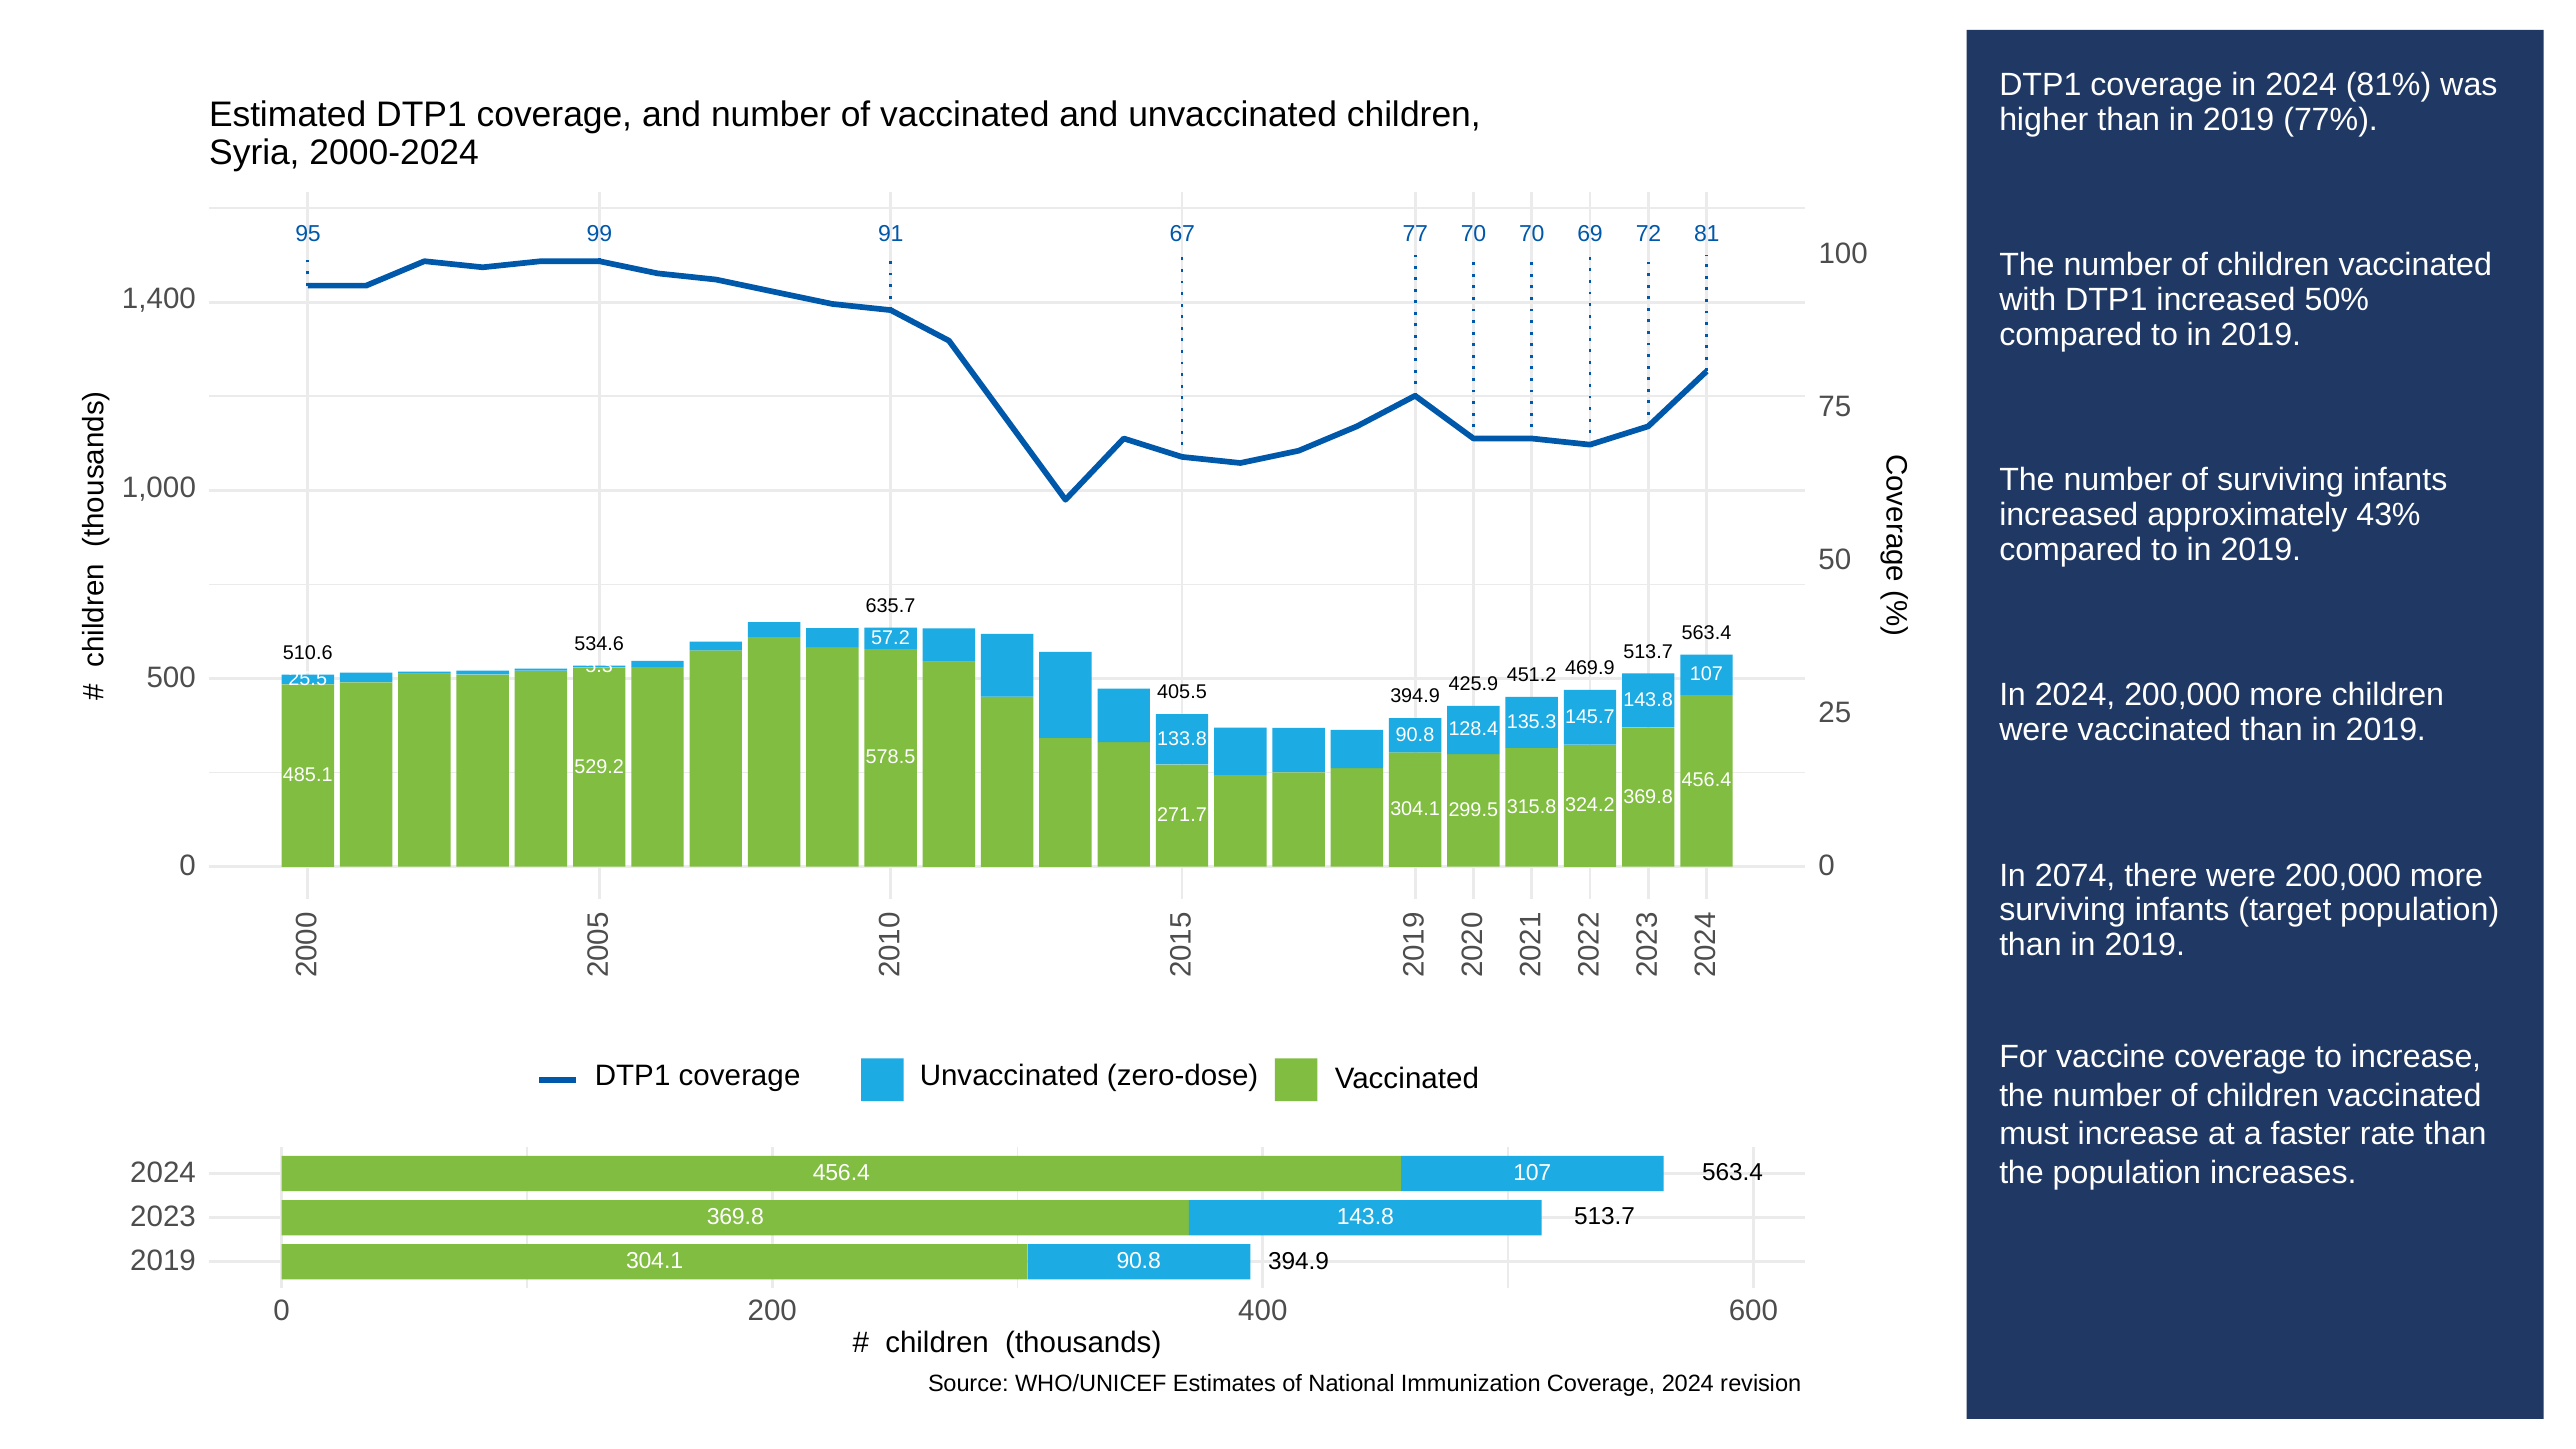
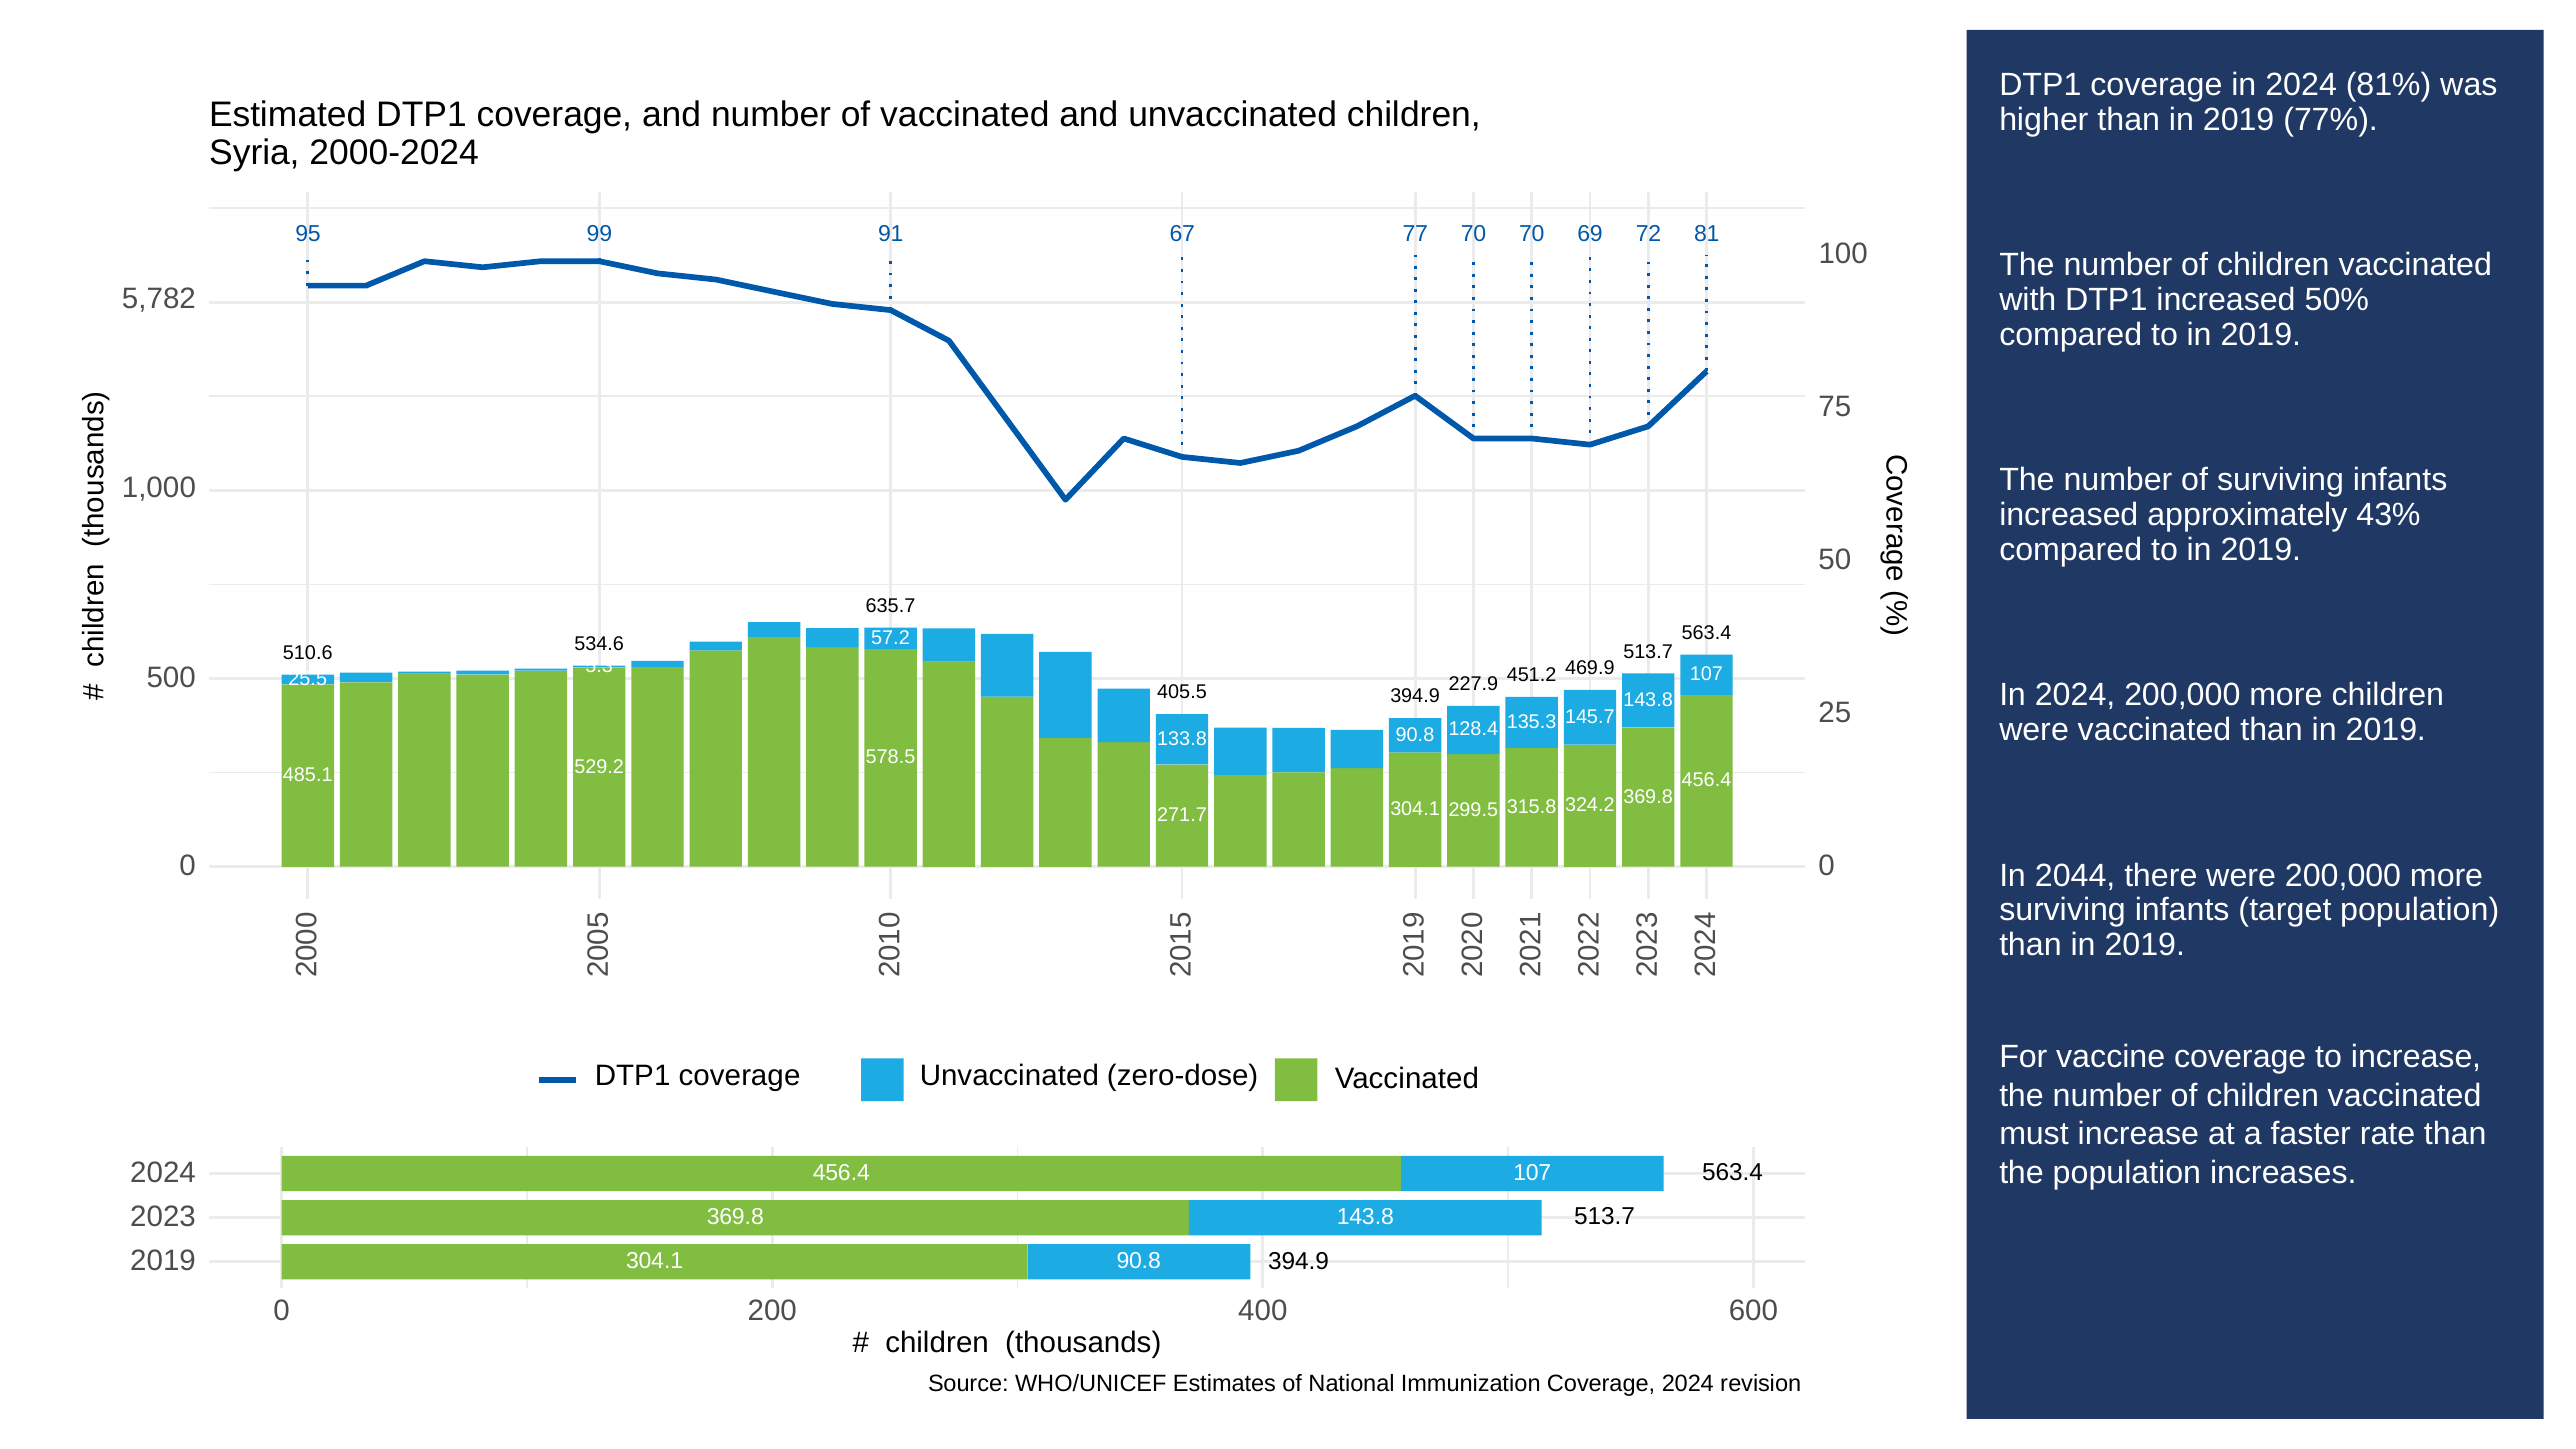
1,400: 1,400 -> 5,782
425.9: 425.9 -> 227.9
2074: 2074 -> 2044
